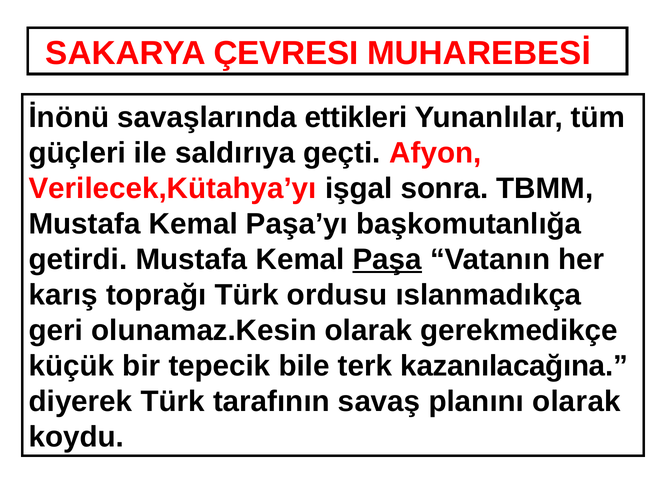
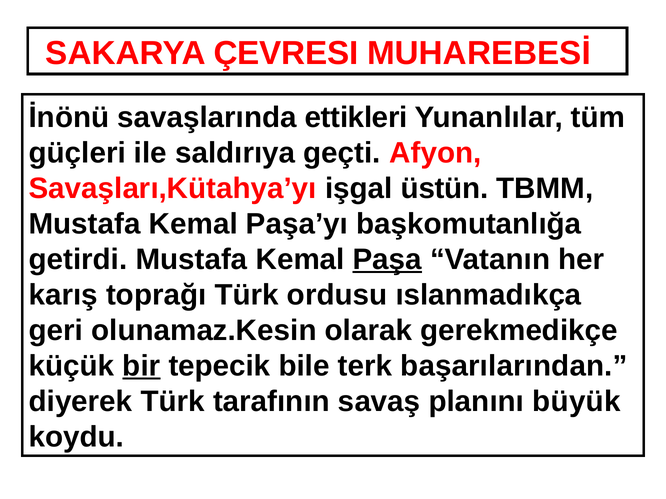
Verilecek,Kütahya’yı: Verilecek,Kütahya’yı -> Savaşları,Kütahya’yı
sonra: sonra -> üstün
bir underline: none -> present
kazanılacağına: kazanılacağına -> başarılarından
planını olarak: olarak -> büyük
